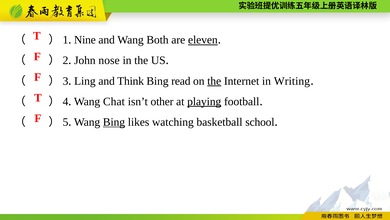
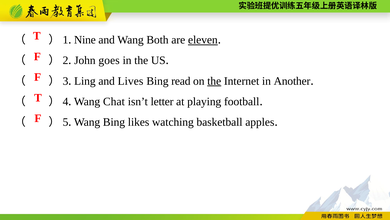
nose: nose -> goes
Think: Think -> Lives
Writing: Writing -> Another
other: other -> letter
playing underline: present -> none
Bing at (114, 122) underline: present -> none
school: school -> apples
